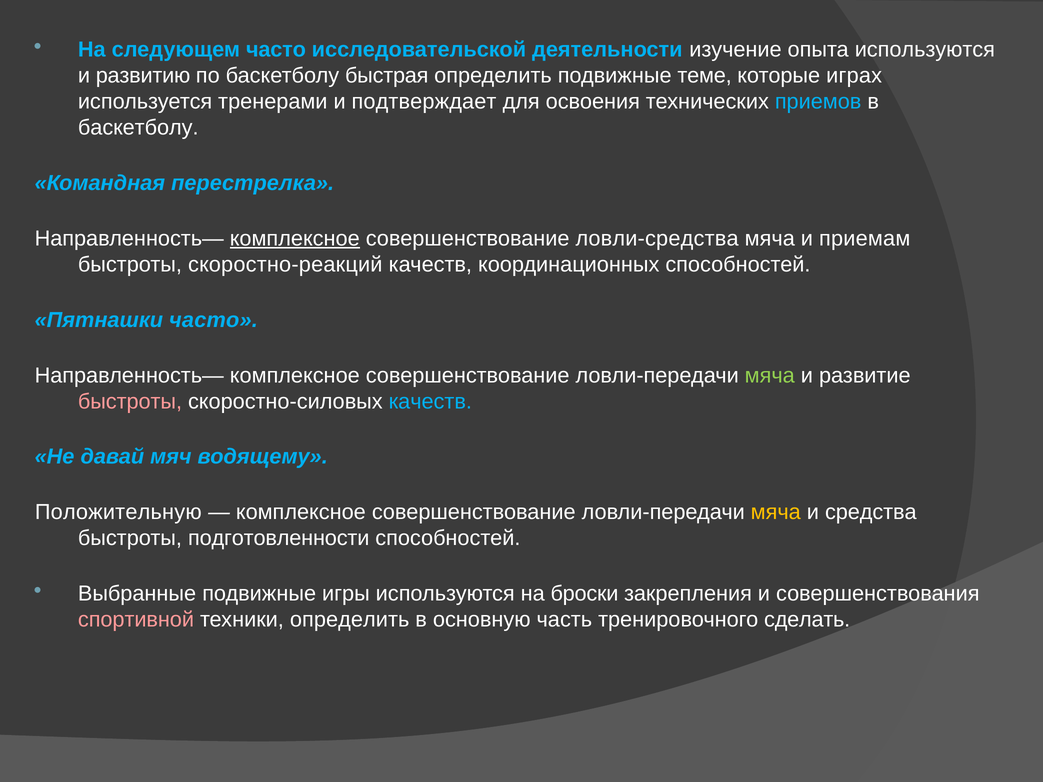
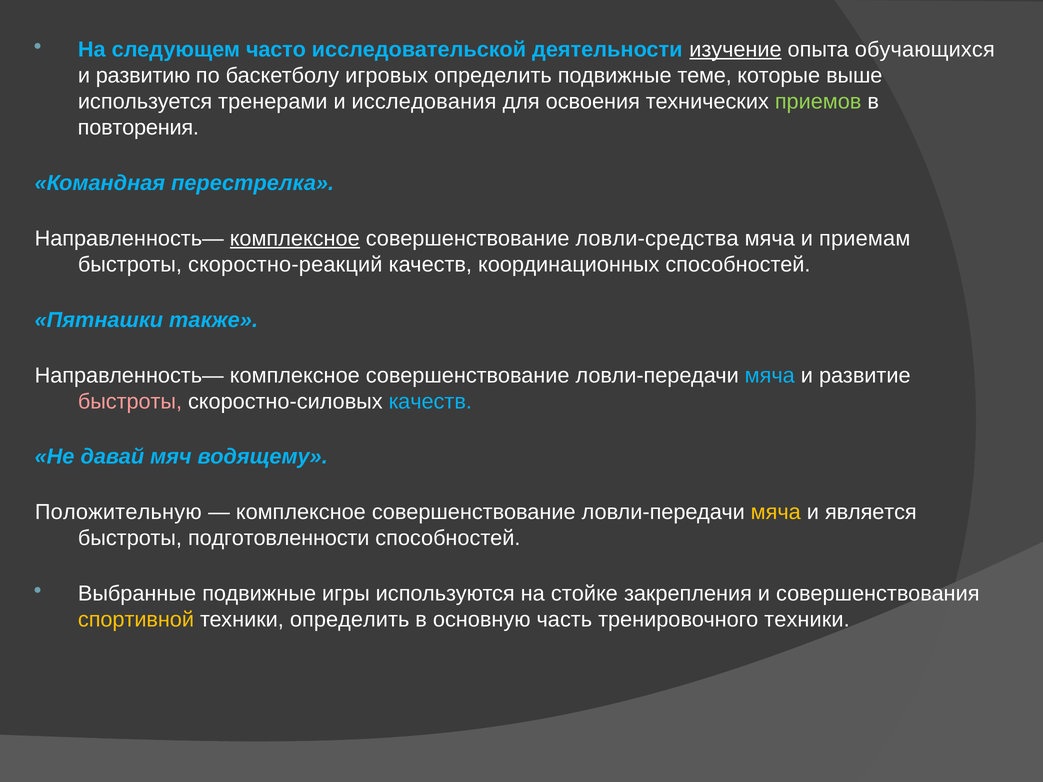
изучение underline: none -> present
опыта используются: используются -> обучающихся
быстрая: быстрая -> игровых
играх: играх -> выше
подтверждает: подтверждает -> исследования
приемов colour: light blue -> light green
баскетболу at (138, 128): баскетболу -> повторения
Пятнашки часто: часто -> также
мяча at (770, 375) colour: light green -> light blue
средства: средства -> является
броски: броски -> стойке
спортивной colour: pink -> yellow
тренировочного сделать: сделать -> техники
